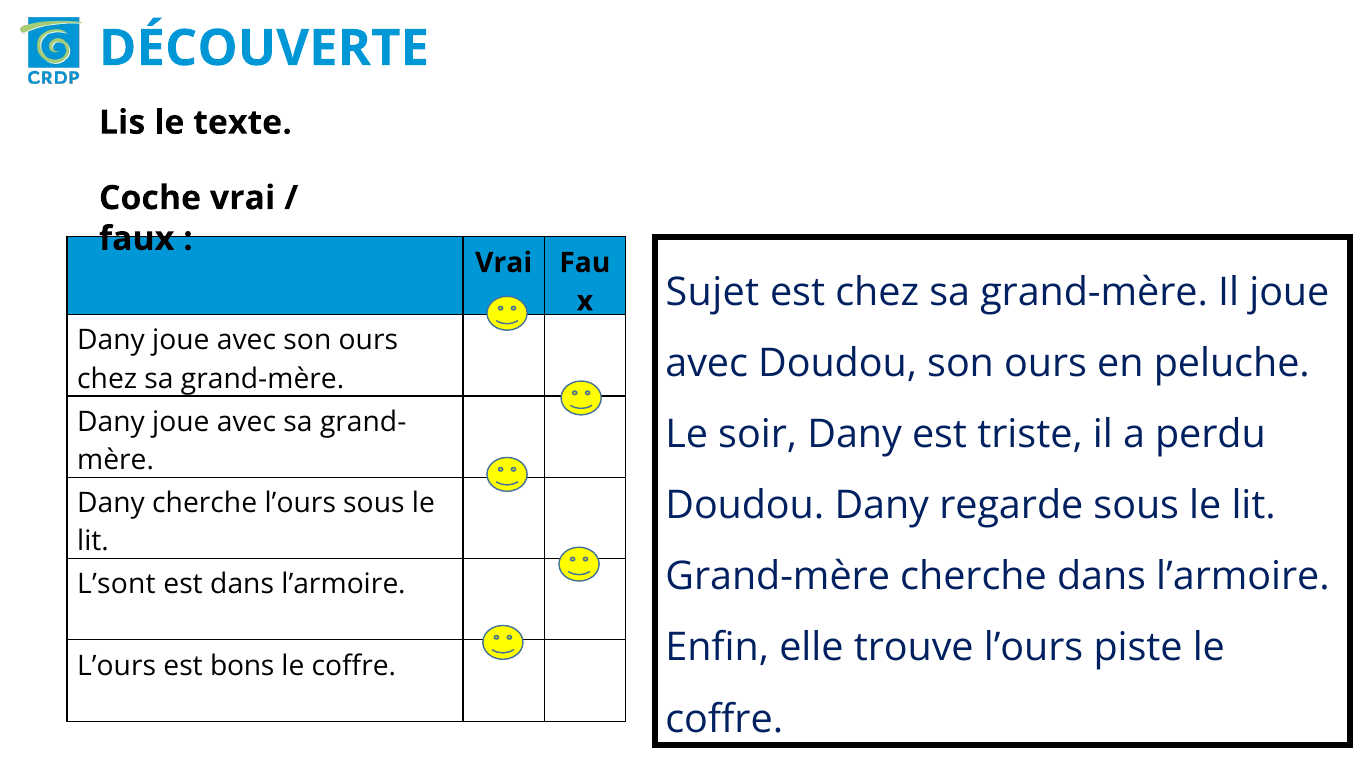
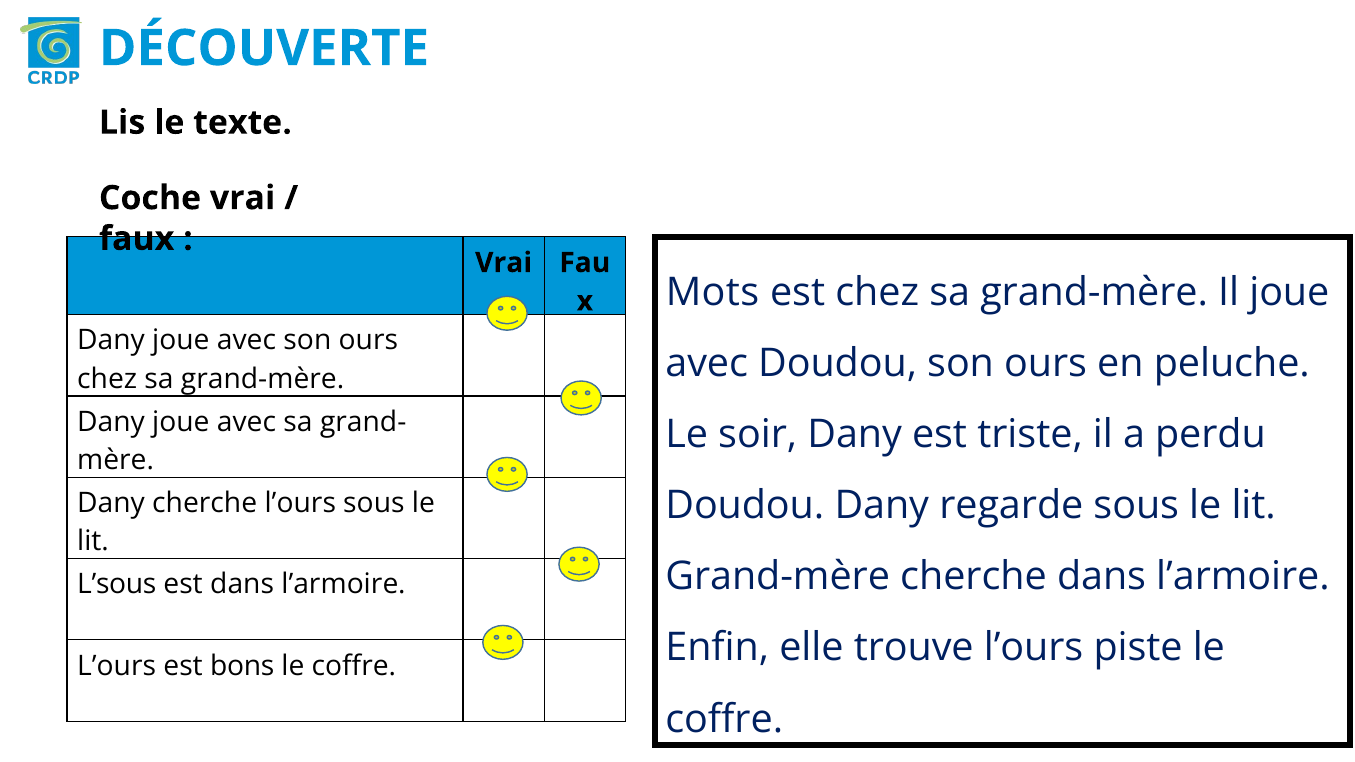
Sujet: Sujet -> Mots
L’sont: L’sont -> L’sous
